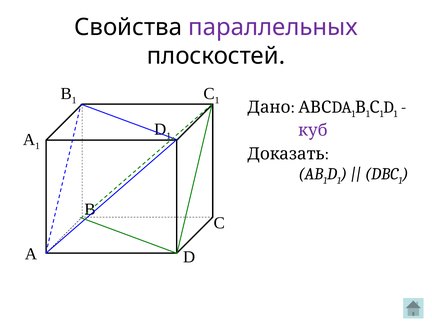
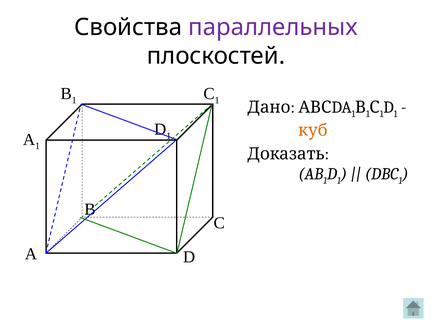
куб colour: purple -> orange
